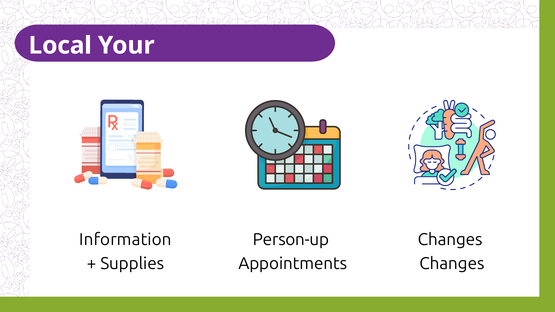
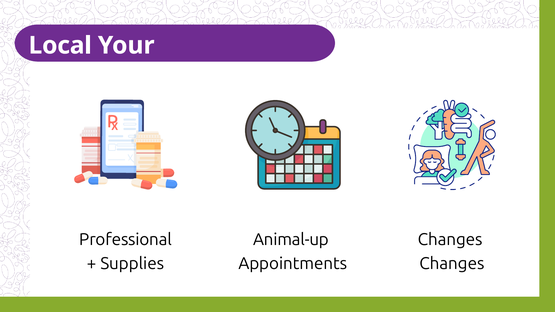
Information: Information -> Professional
Person-up: Person-up -> Animal-up
